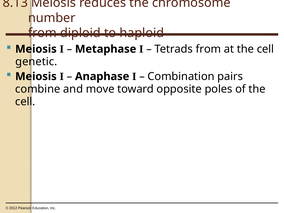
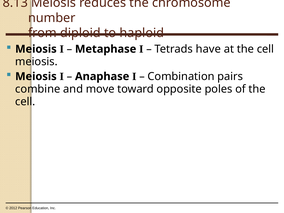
Tetrads from: from -> have
genetic at (36, 62): genetic -> meiosis
